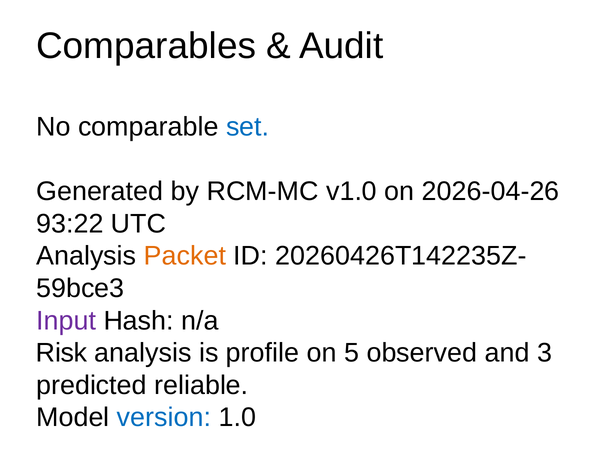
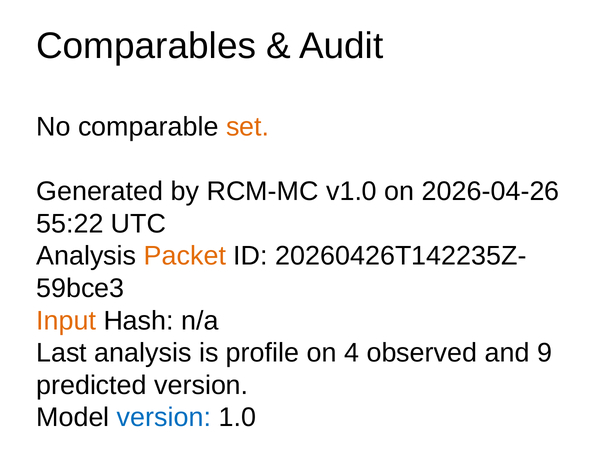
set colour: blue -> orange
93:22: 93:22 -> 55:22
Input colour: purple -> orange
Risk: Risk -> Last
5: 5 -> 4
3: 3 -> 9
predicted reliable: reliable -> version
